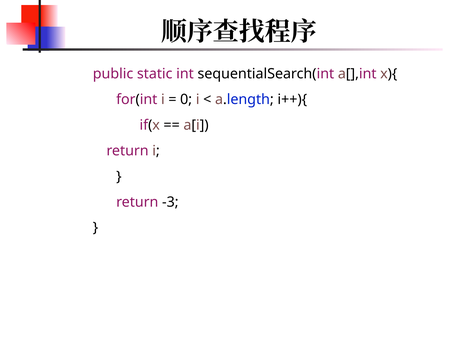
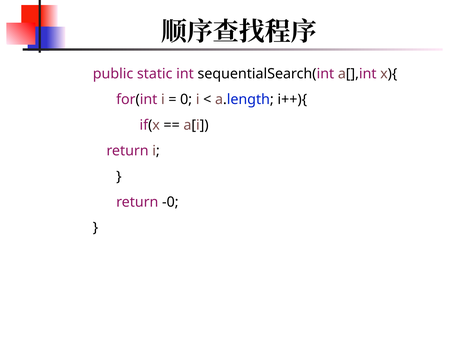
-3: -3 -> -0
